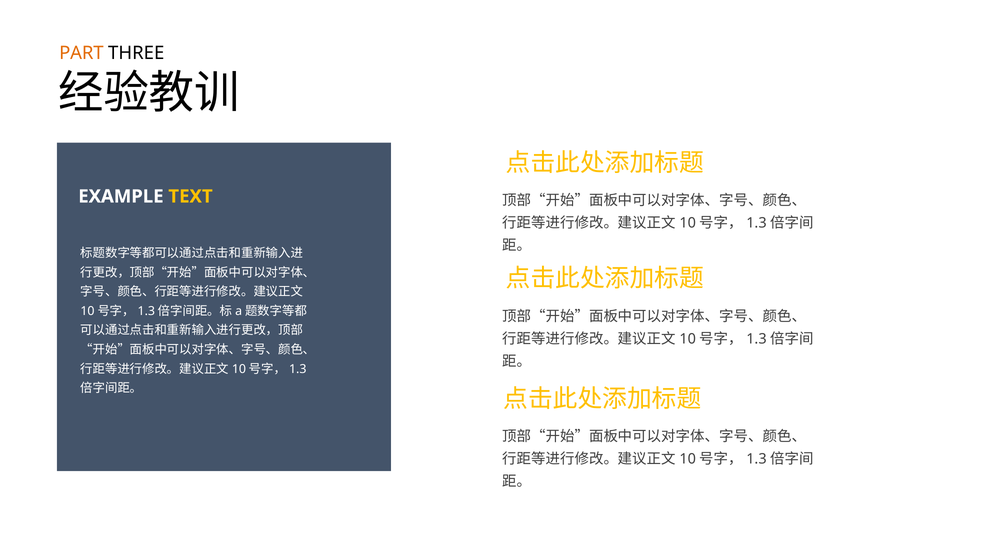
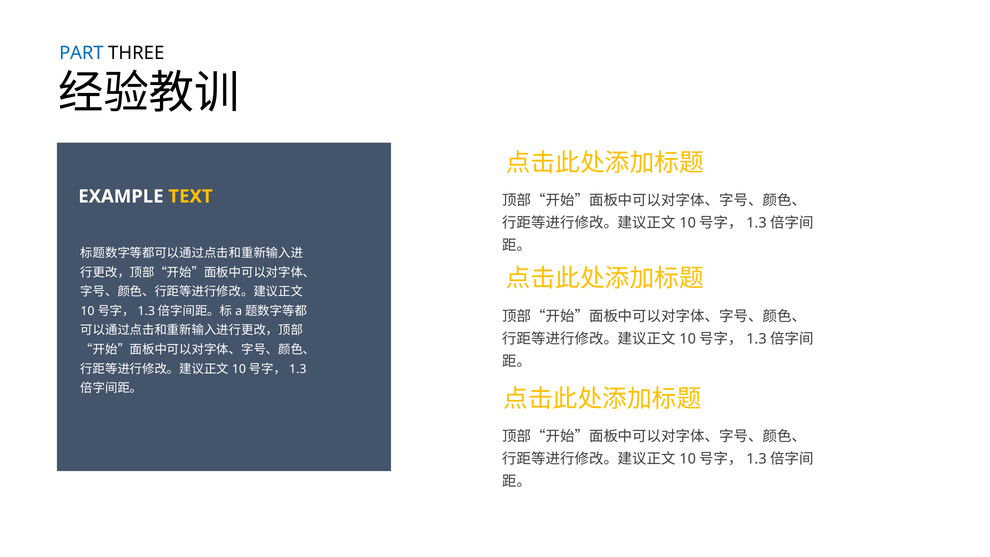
PART colour: orange -> blue
